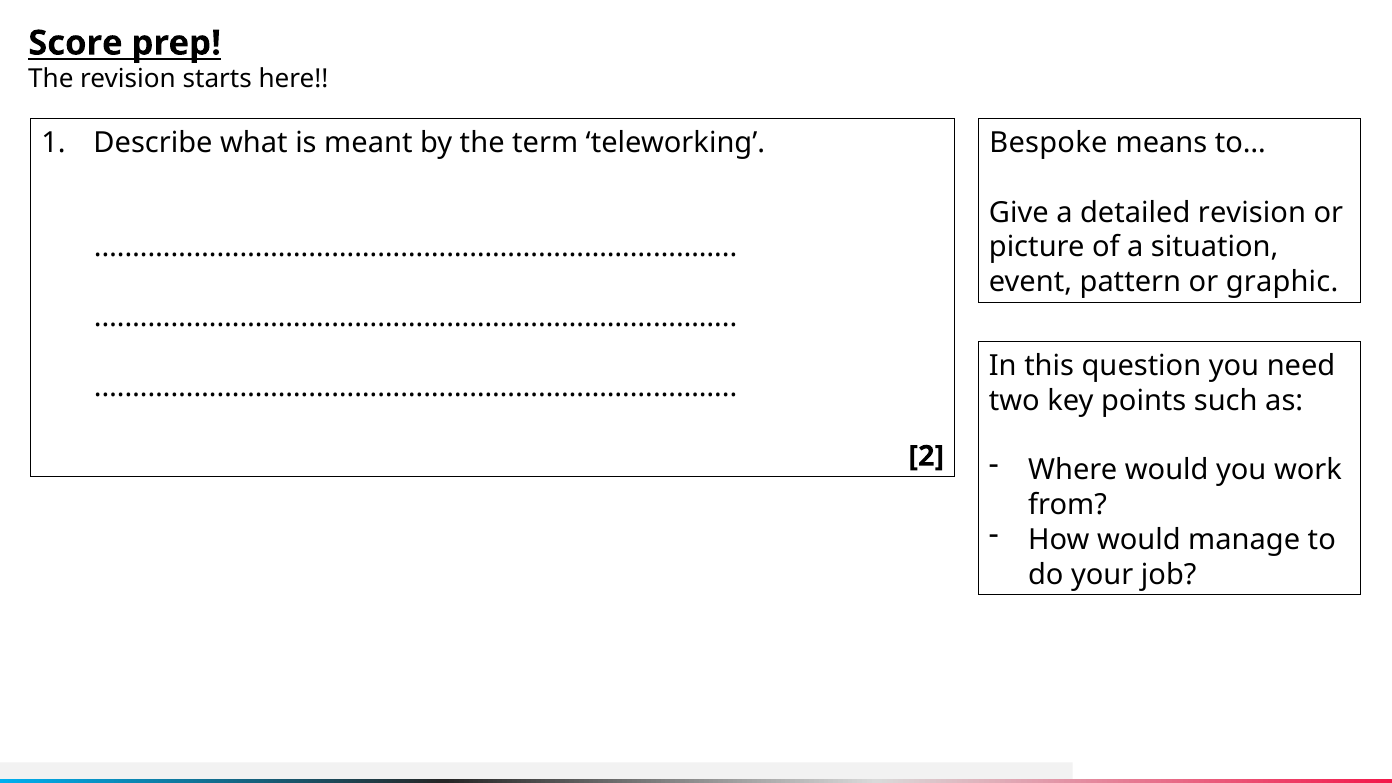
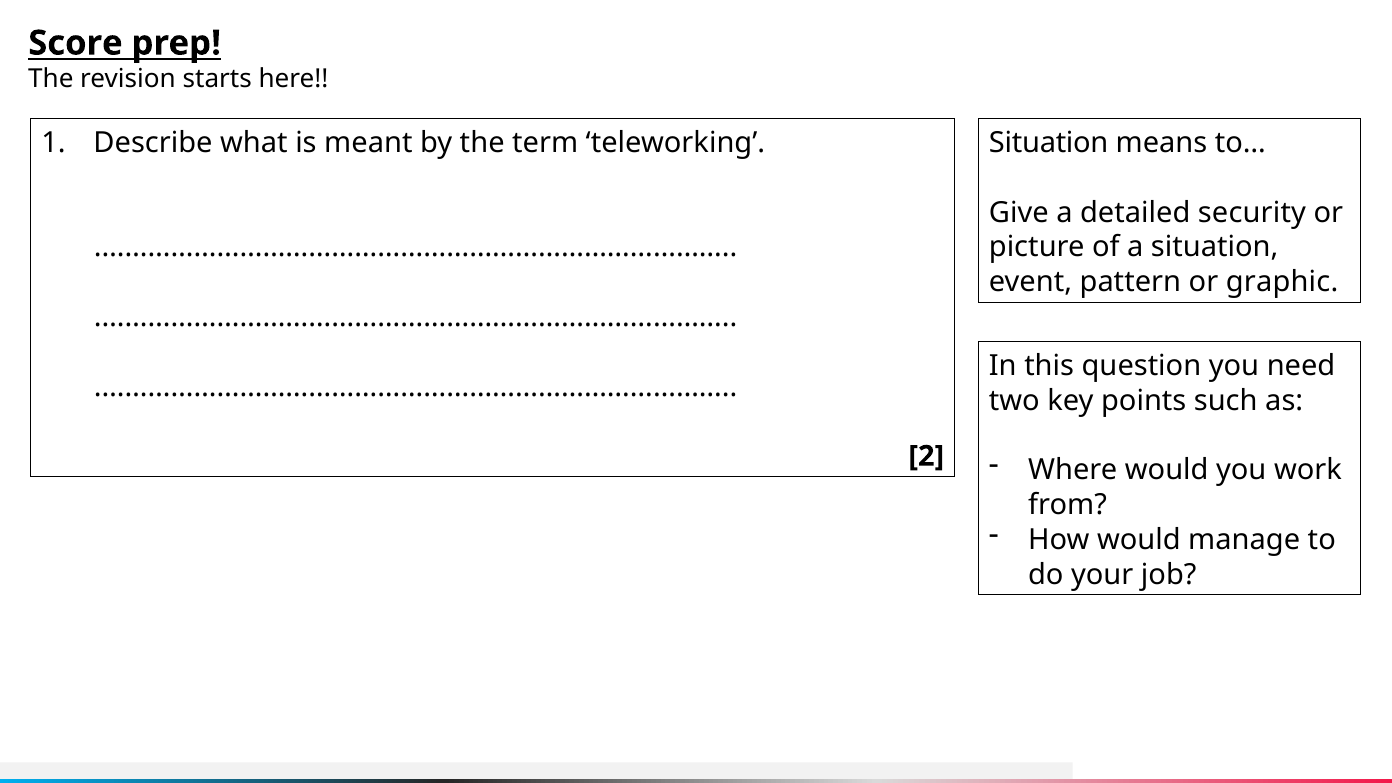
Bespoke at (1048, 143): Bespoke -> Situation
detailed revision: revision -> security
